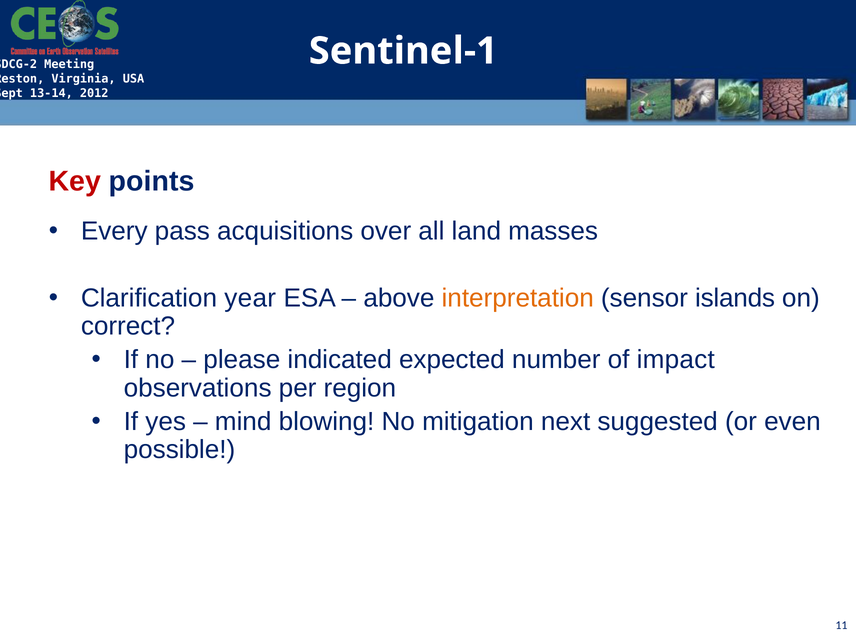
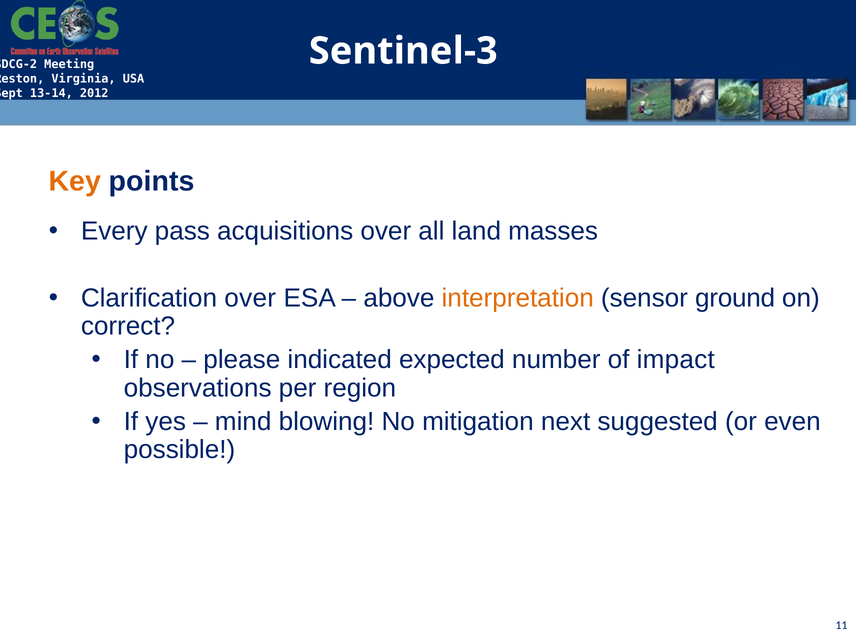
Sentinel-1: Sentinel-1 -> Sentinel-3
Key colour: red -> orange
Clarification year: year -> over
islands: islands -> ground
